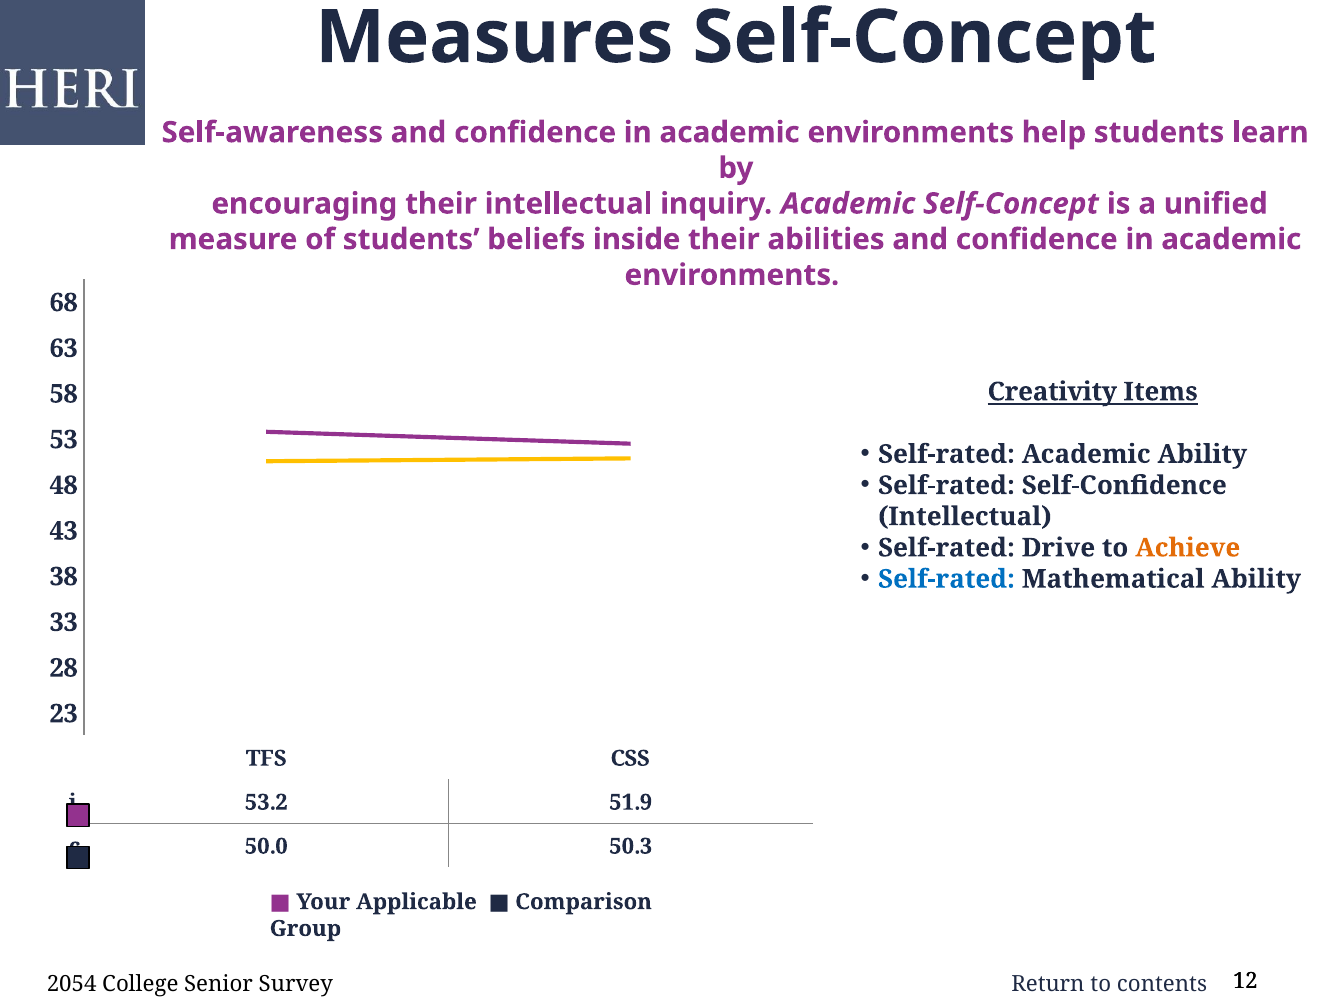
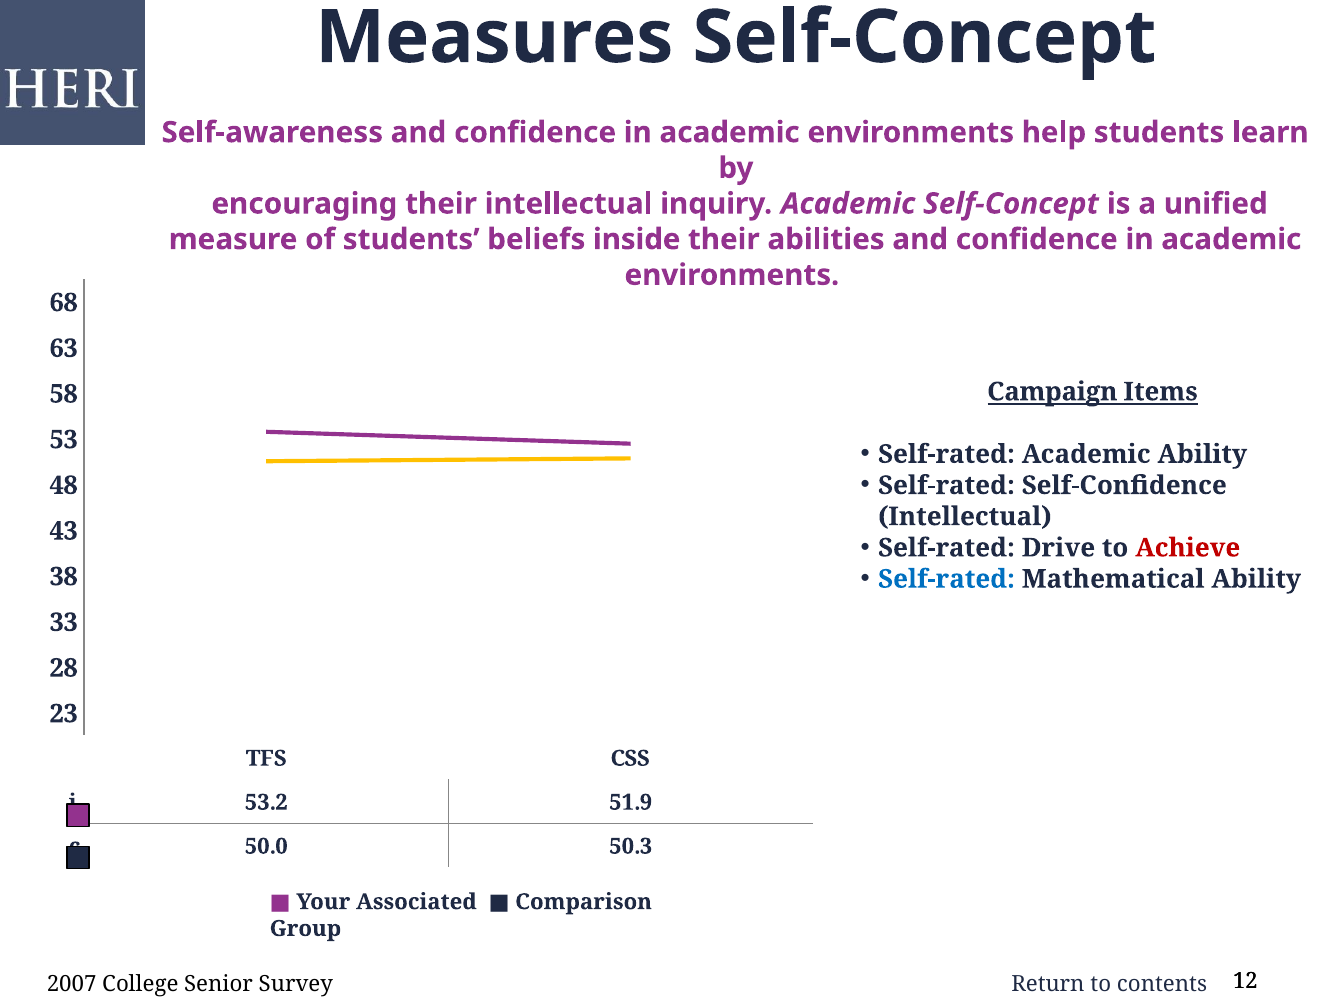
Creativity: Creativity -> Campaign
Achieve colour: orange -> red
Applicable: Applicable -> Associated
2054: 2054 -> 2007
